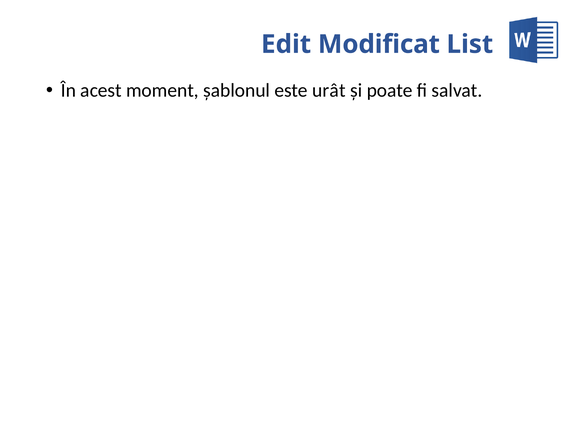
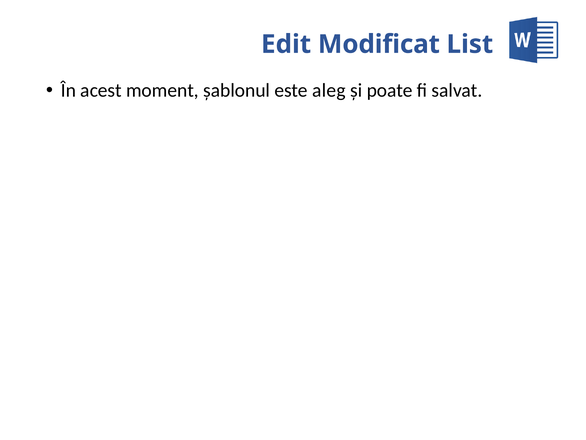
urât: urât -> aleg
